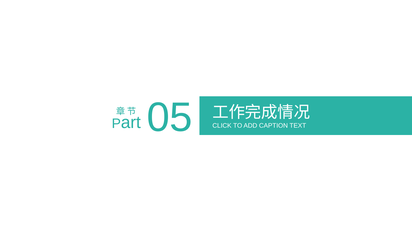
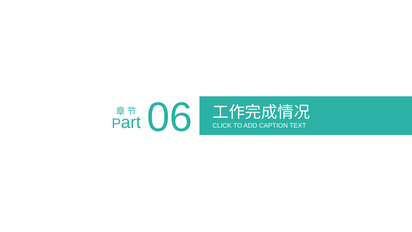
05: 05 -> 06
